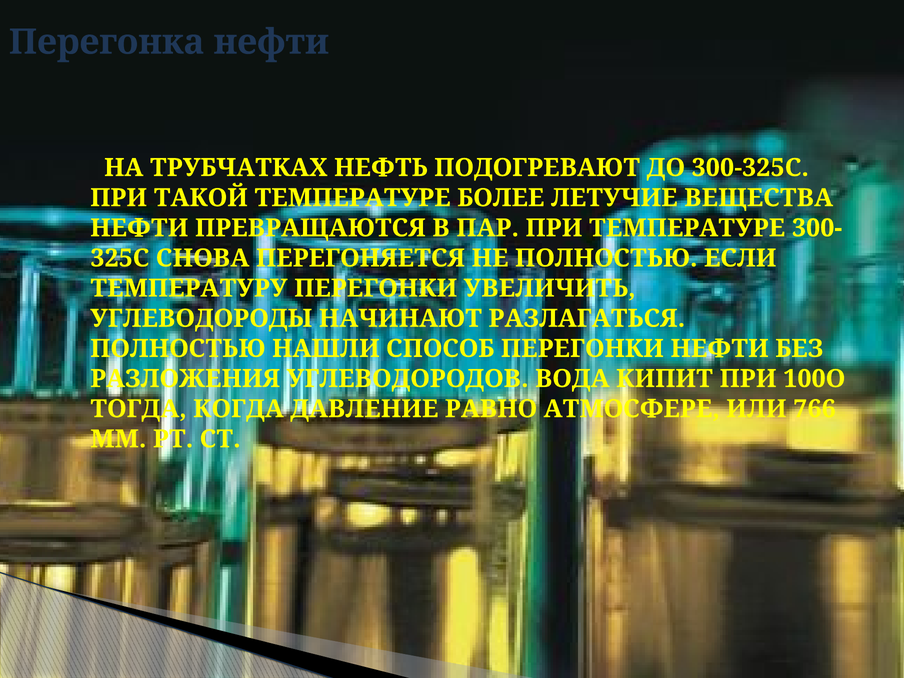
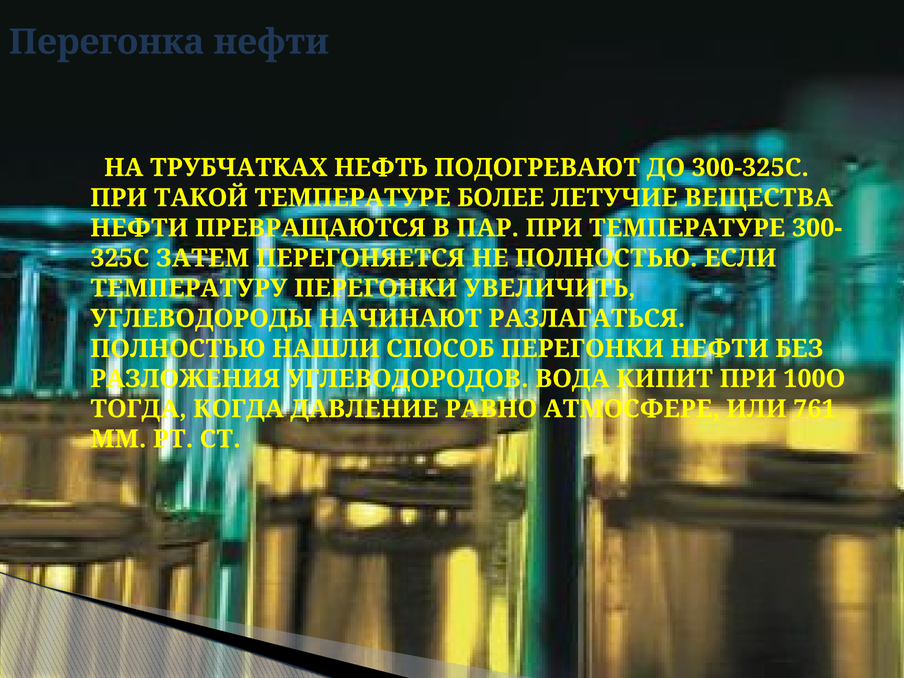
СНОВА: СНОВА -> ЗАТЕМ
766: 766 -> 761
